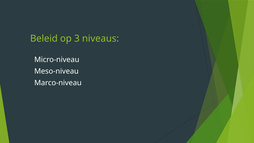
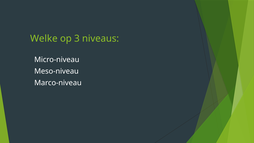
Beleid: Beleid -> Welke
